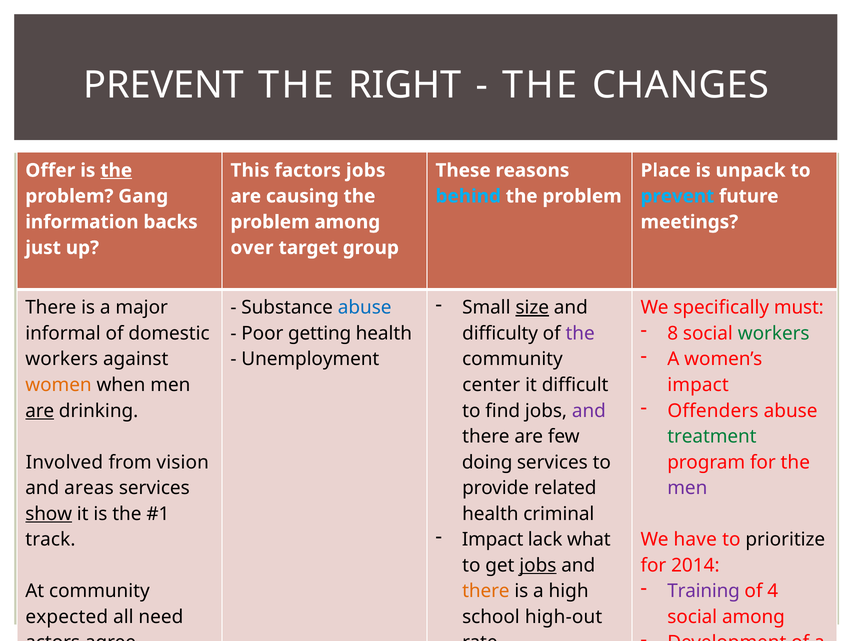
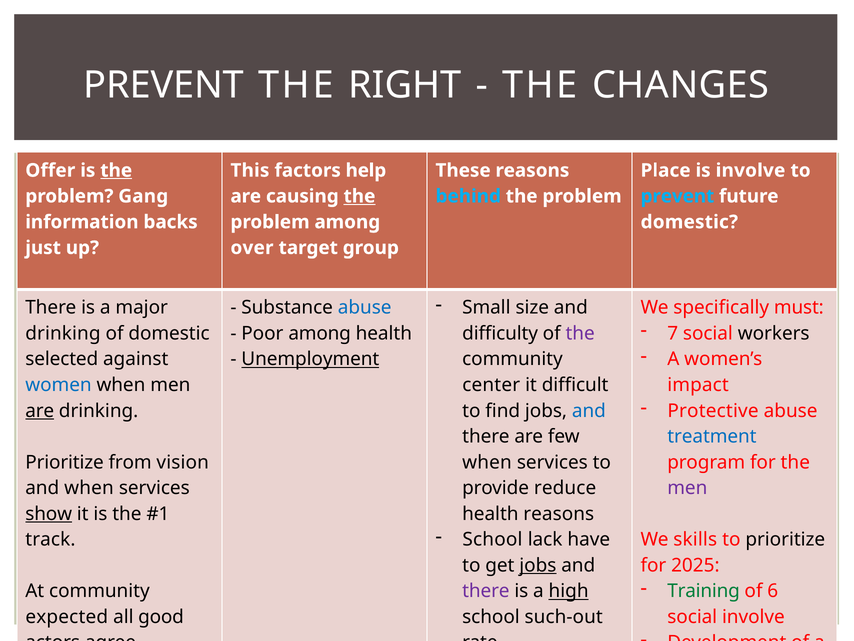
factors jobs: jobs -> help
is unpack: unpack -> involve
the at (359, 196) underline: none -> present
meetings at (689, 222): meetings -> domestic
size underline: present -> none
8: 8 -> 7
workers at (774, 333) colour: green -> black
informal at (63, 333): informal -> drinking
Poor getting: getting -> among
workers at (62, 359): workers -> selected
Unemployment underline: none -> present
women colour: orange -> blue
Offenders: Offenders -> Protective
and at (589, 410) colour: purple -> blue
treatment at (712, 436) colour: green -> blue
Involved at (64, 462): Involved -> Prioritize
doing at (487, 462): doing -> when
and areas: areas -> when
related: related -> reduce
health criminal: criminal -> reasons
Impact at (493, 539): Impact -> School
what: what -> have
have: have -> skills
2014: 2014 -> 2025
Training colour: purple -> green
4: 4 -> 6
there at (486, 591) colour: orange -> purple
high underline: none -> present
need: need -> good
high-out: high-out -> such-out
social among: among -> involve
